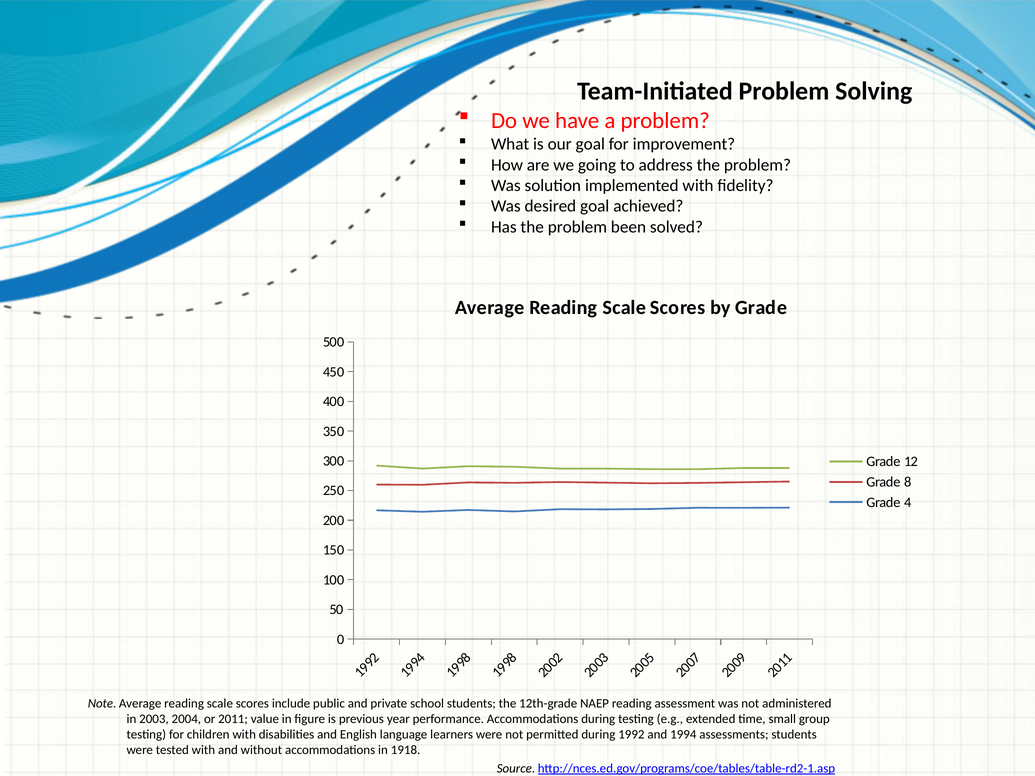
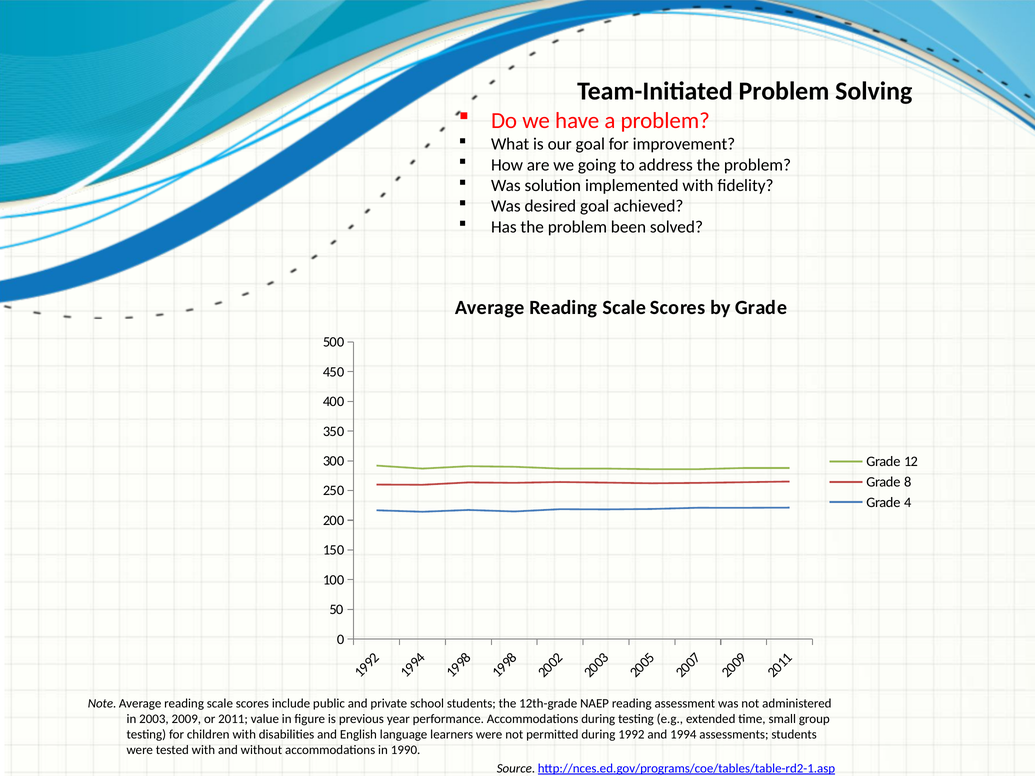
2004: 2004 -> 2009
1918: 1918 -> 1990
